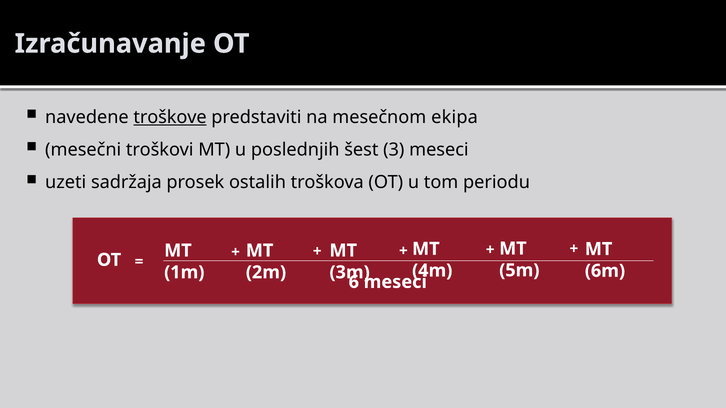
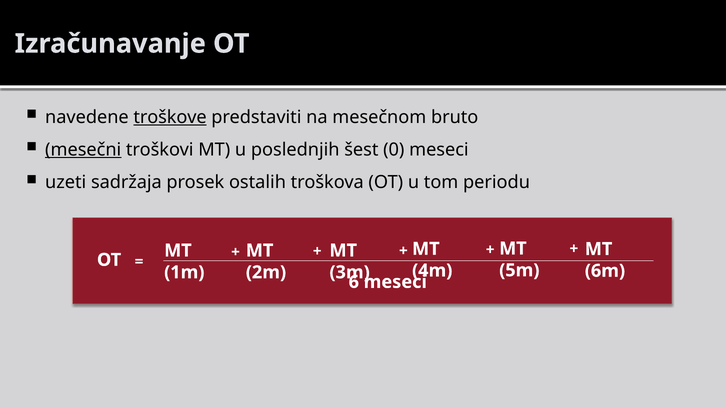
ekipa: ekipa -> bruto
mesečni underline: none -> present
3: 3 -> 0
